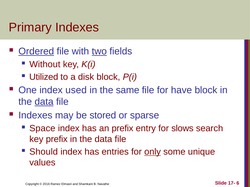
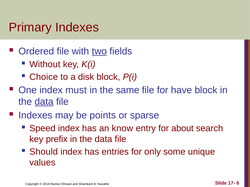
Ordered underline: present -> none
Utilized: Utilized -> Choice
used: used -> must
stored: stored -> points
Space: Space -> Speed
an prefix: prefix -> know
slows: slows -> about
only underline: present -> none
